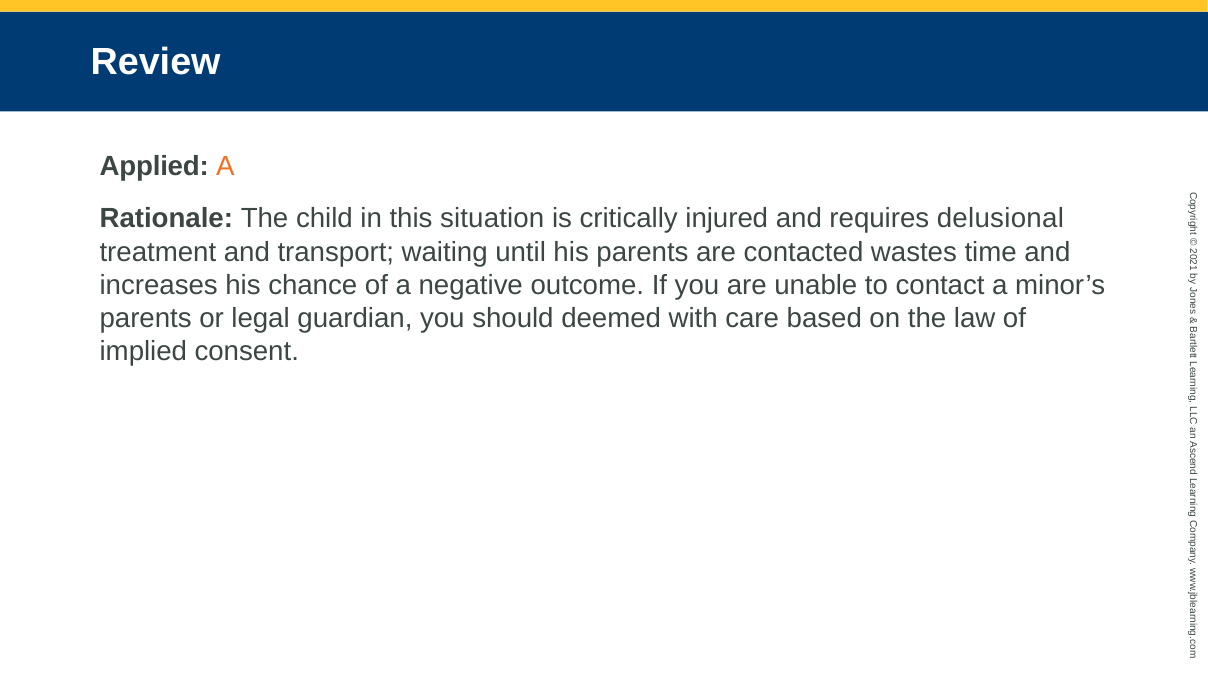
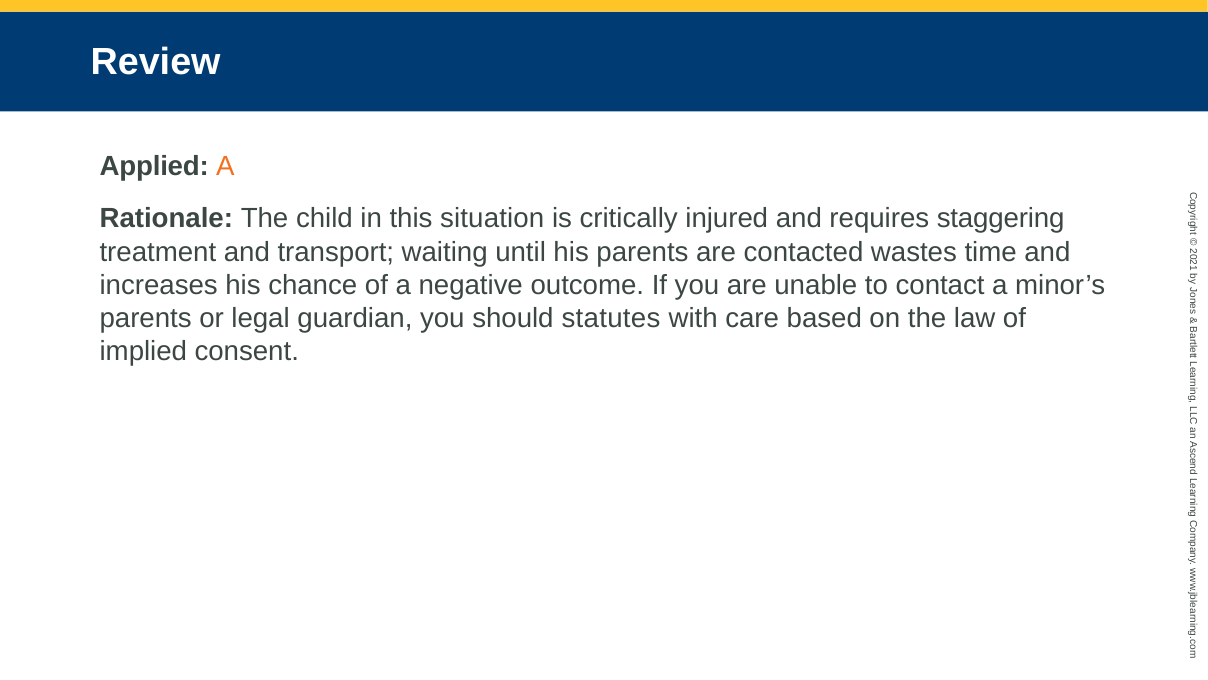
delusional: delusional -> staggering
deemed: deemed -> statutes
